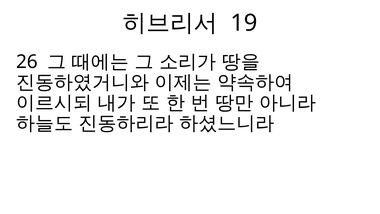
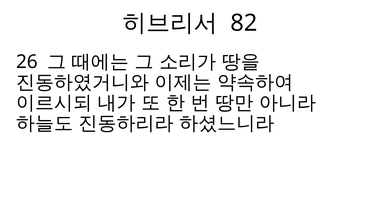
19: 19 -> 82
